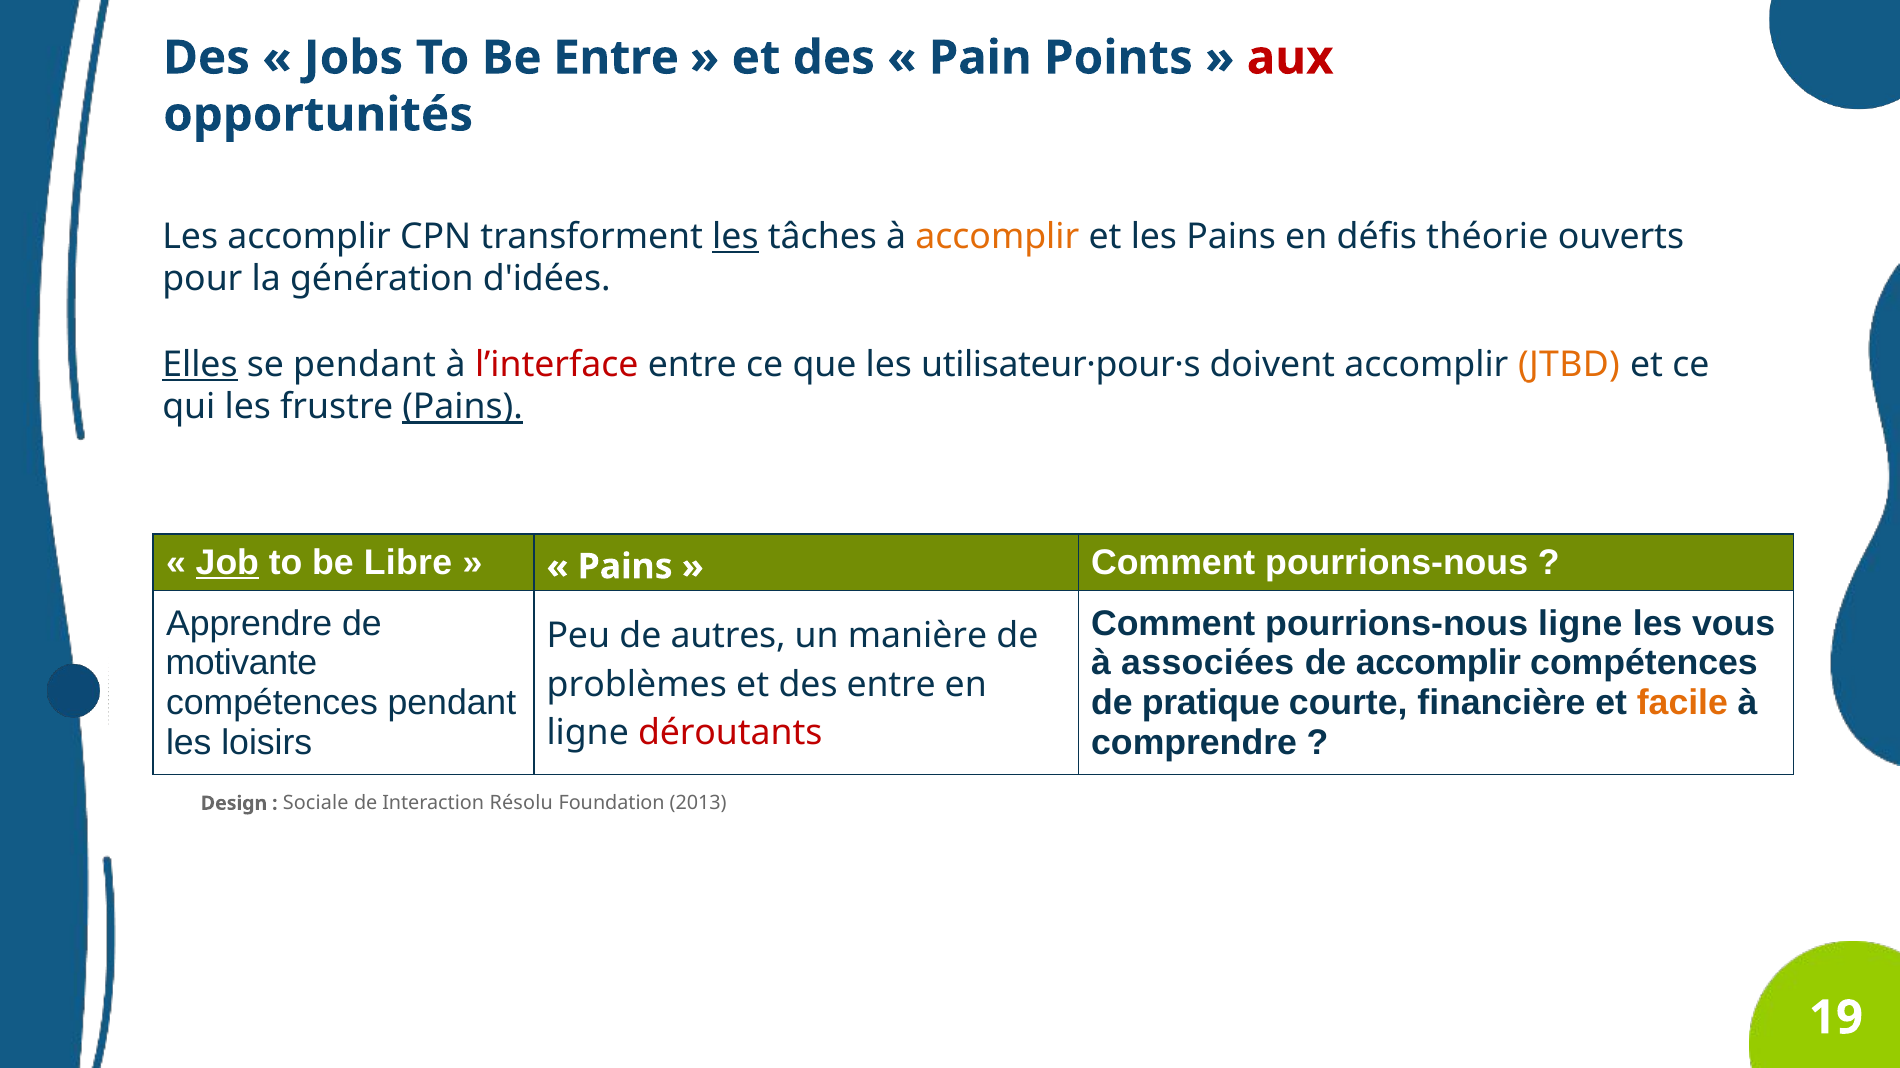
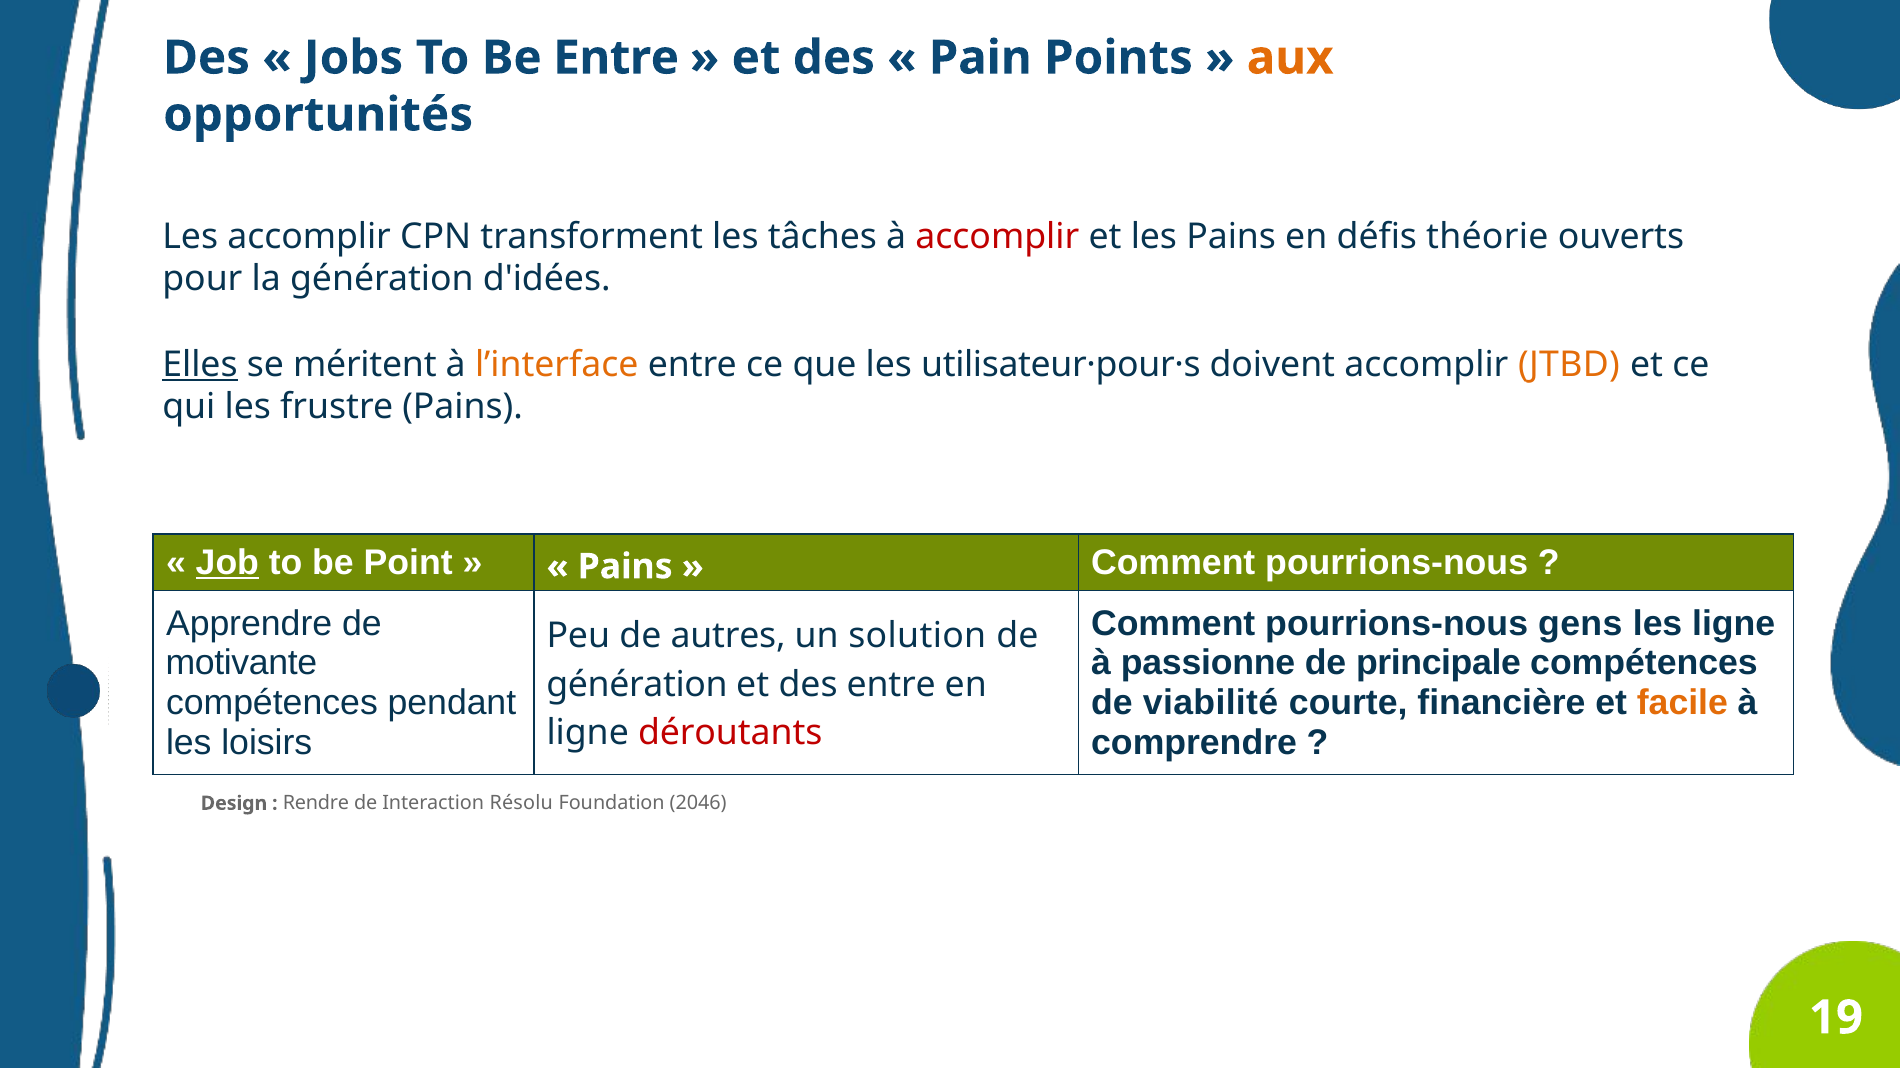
aux colour: red -> orange
les at (735, 236) underline: present -> none
accomplir at (997, 236) colour: orange -> red
se pendant: pendant -> méritent
l’interface colour: red -> orange
Pains at (463, 407) underline: present -> none
Libre: Libre -> Point
pourrions-nous ligne: ligne -> gens
les vous: vous -> ligne
manière: manière -> solution
associées: associées -> passionne
de accomplir: accomplir -> principale
problèmes at (637, 685): problèmes -> génération
pratique: pratique -> viabilité
Sociale: Sociale -> Rendre
2013: 2013 -> 2046
